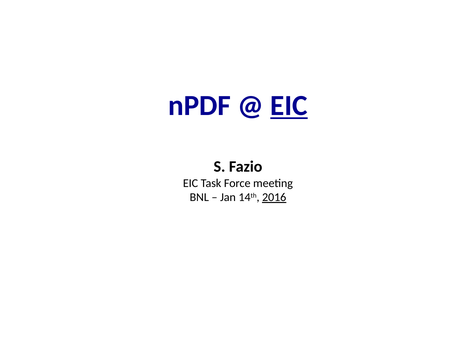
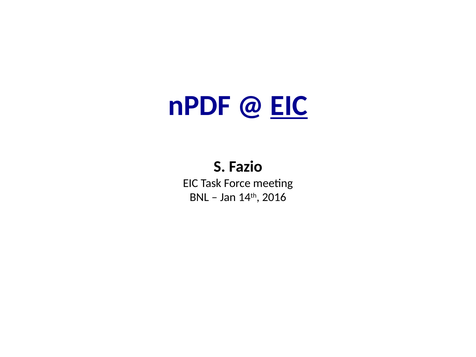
2016 underline: present -> none
